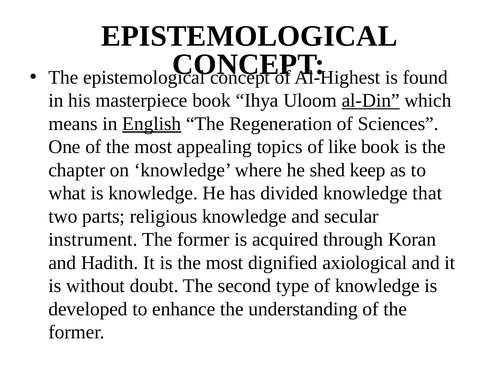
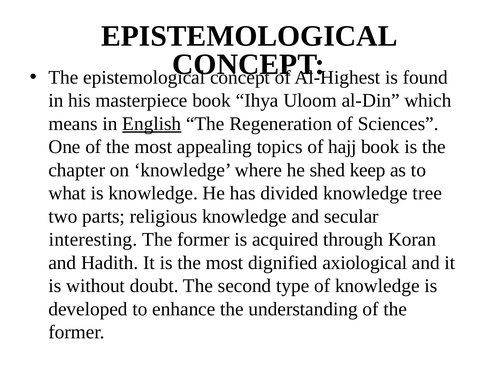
al-Din underline: present -> none
like: like -> hajj
that: that -> tree
instrument: instrument -> interesting
